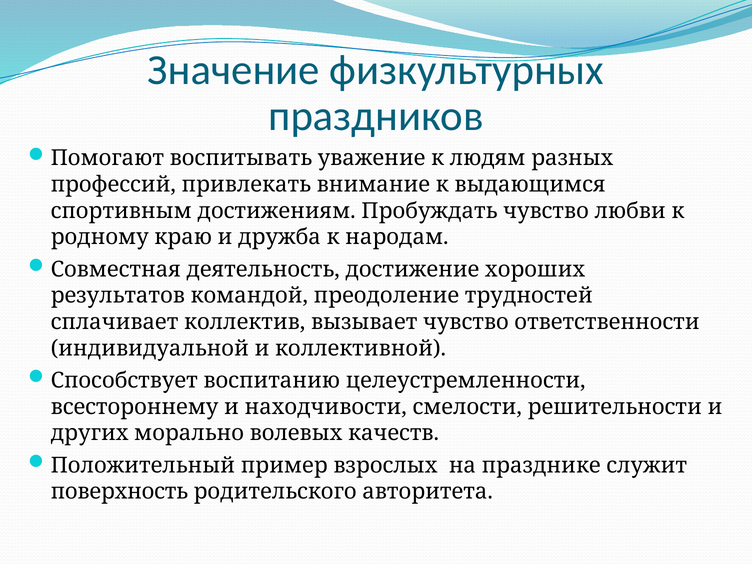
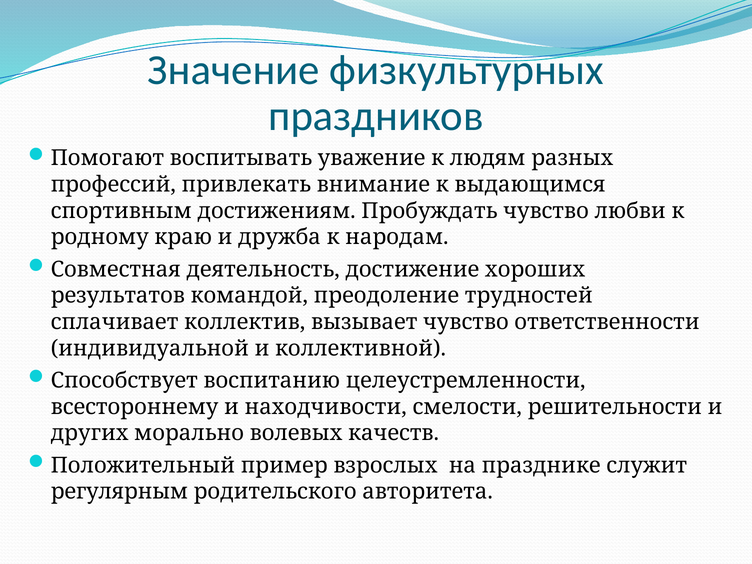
поверхность: поверхность -> регулярным
